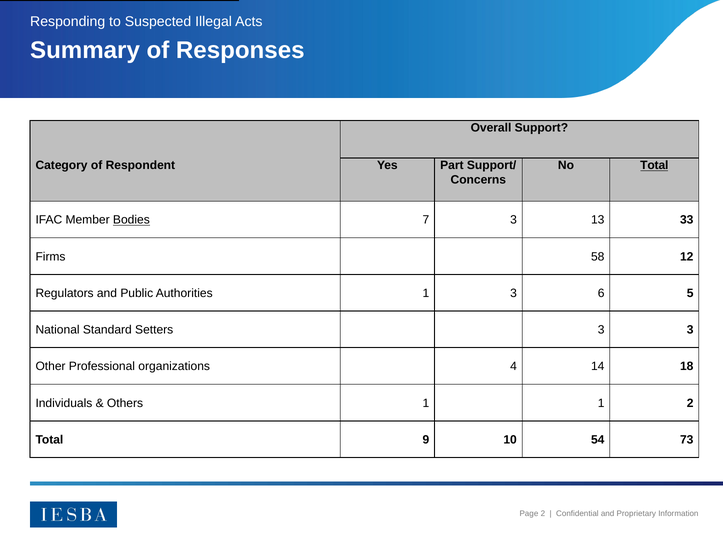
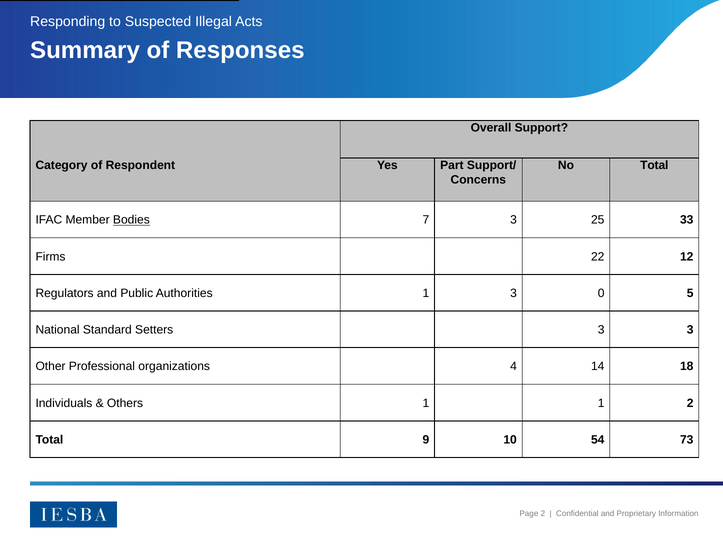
Total at (654, 166) underline: present -> none
13: 13 -> 25
58: 58 -> 22
6: 6 -> 0
